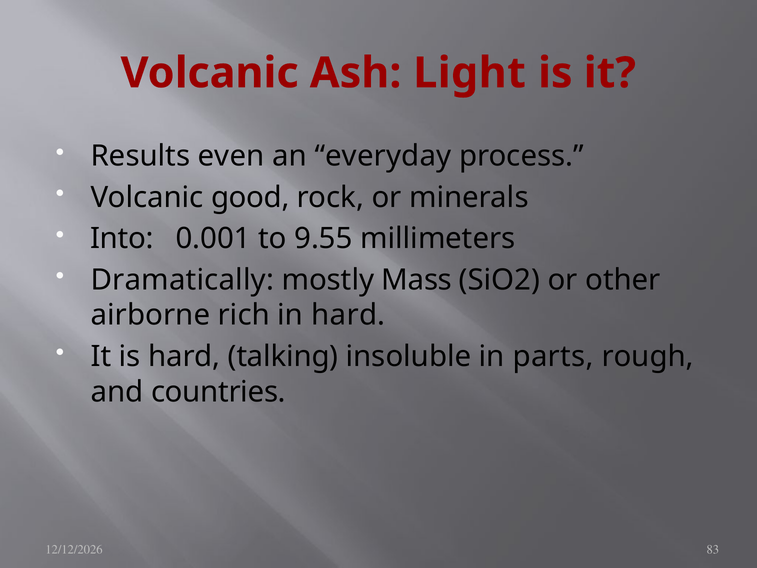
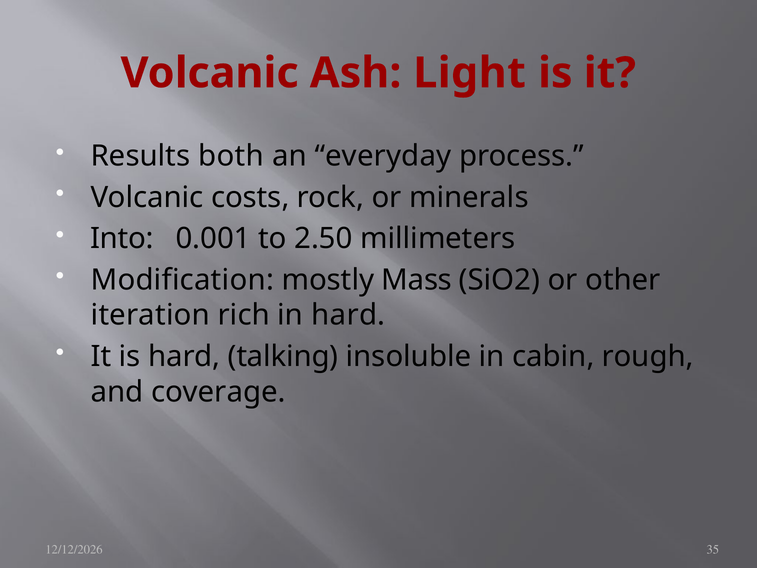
even: even -> both
good: good -> costs
9.55: 9.55 -> 2.50
Dramatically: Dramatically -> Modification
airborne: airborne -> iteration
parts: parts -> cabin
countries: countries -> coverage
83: 83 -> 35
